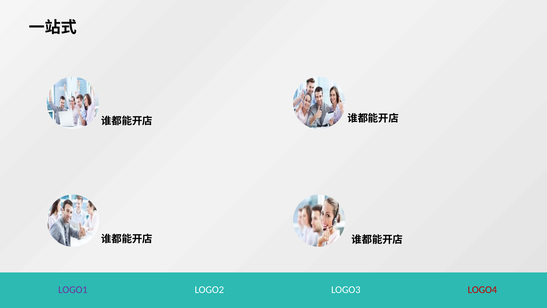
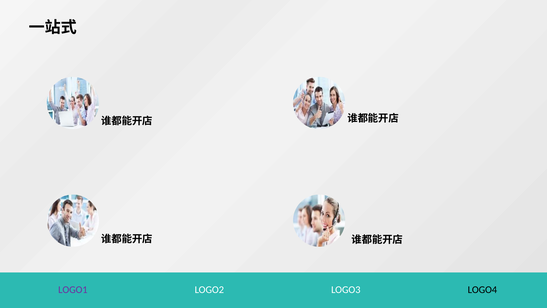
LOGO4 colour: red -> black
